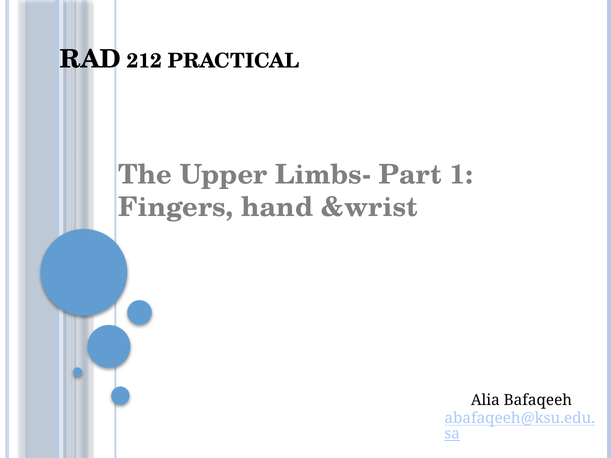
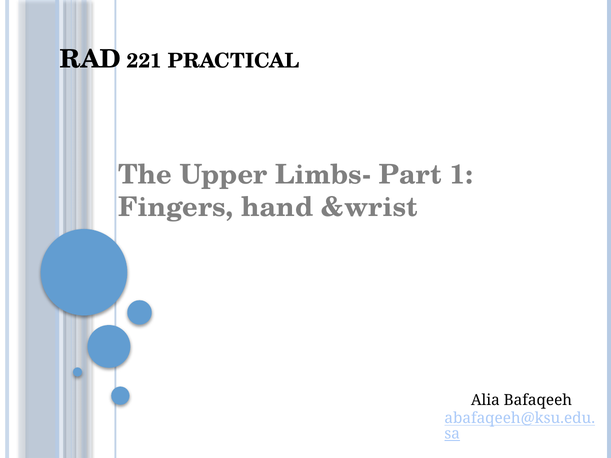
212: 212 -> 221
